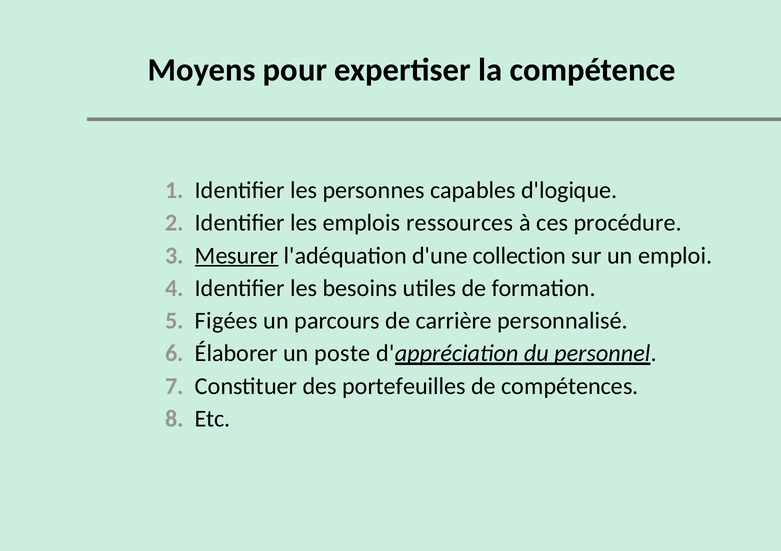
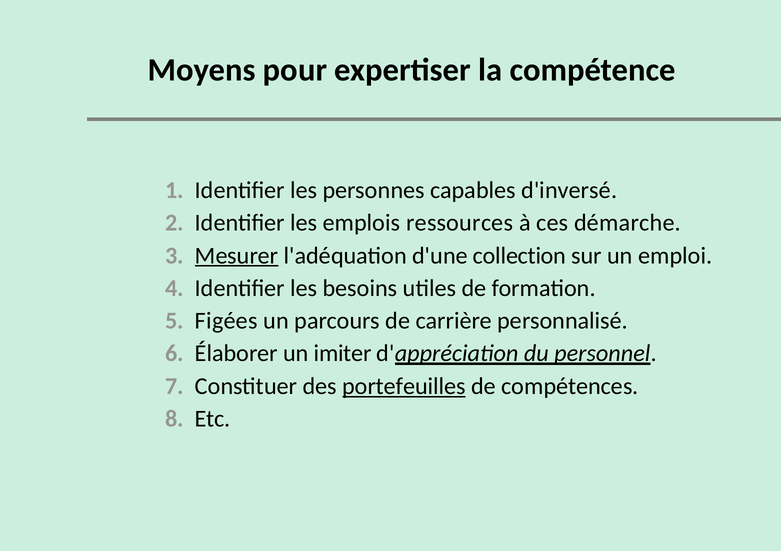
d'logique: d'logique -> d'inversé
procédure: procédure -> démarche
poste: poste -> imiter
portefeuilles underline: none -> present
